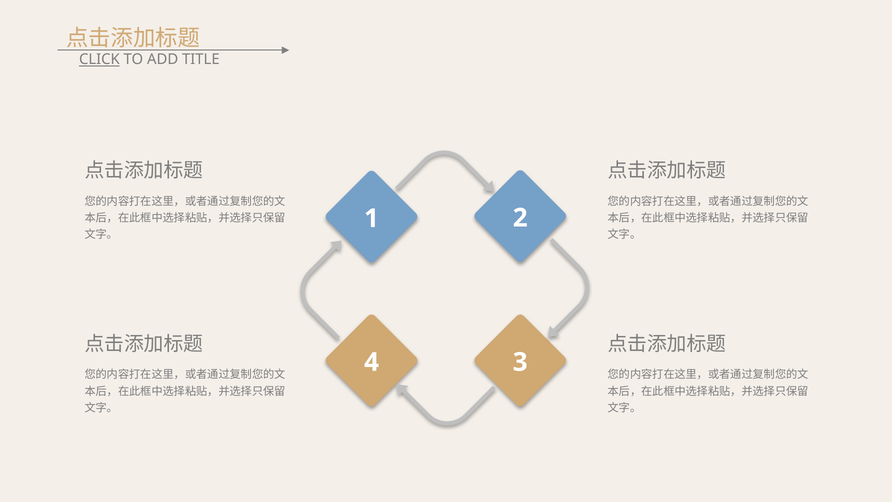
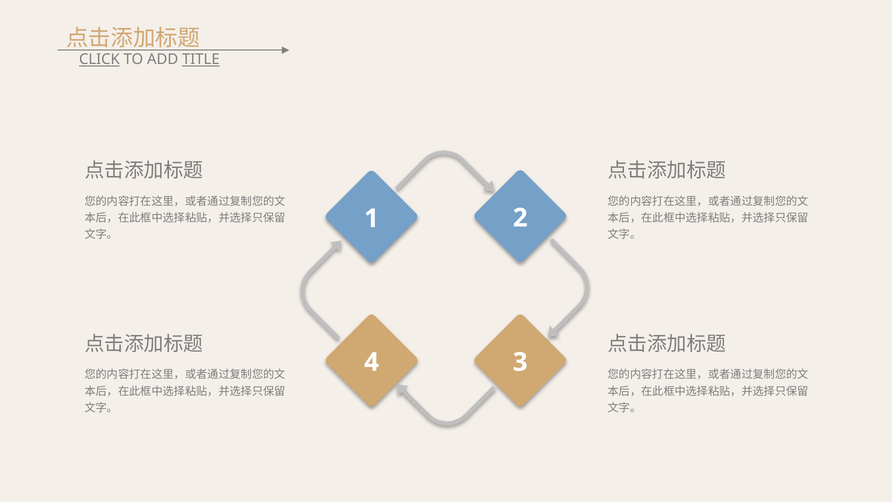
TITLE underline: none -> present
